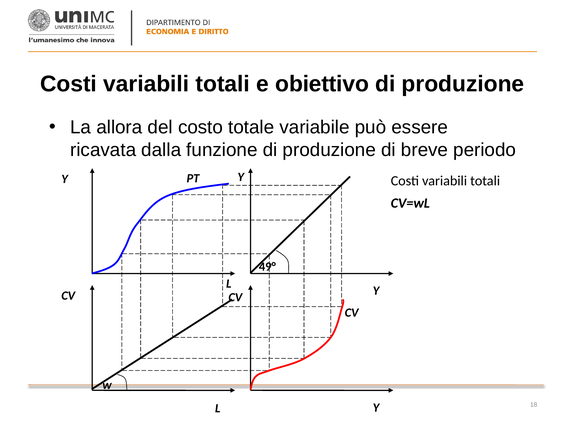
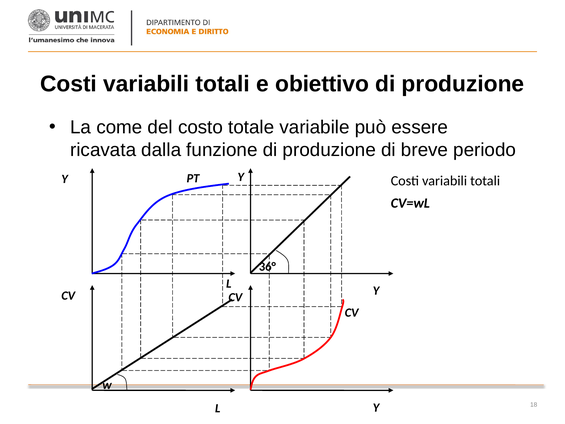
allora: allora -> come
49°: 49° -> 36°
